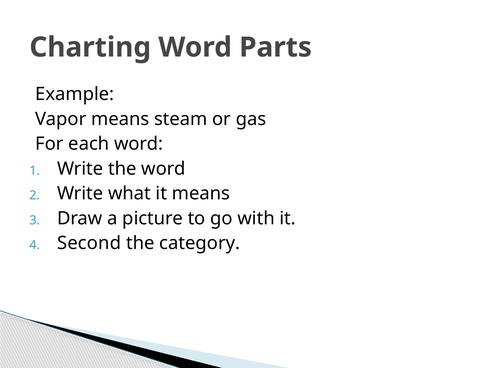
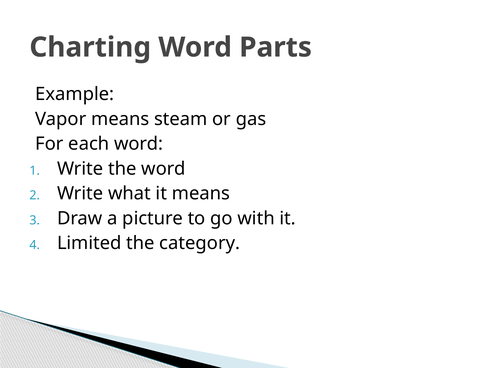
Second: Second -> Limited
